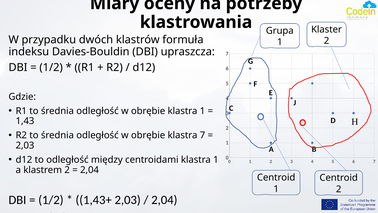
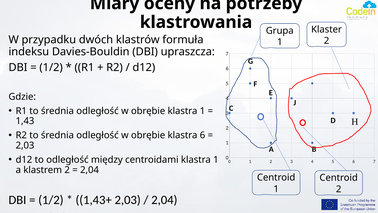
klastra 7: 7 -> 6
